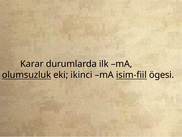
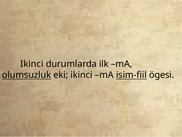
Karar at (32, 64): Karar -> Ikinci
